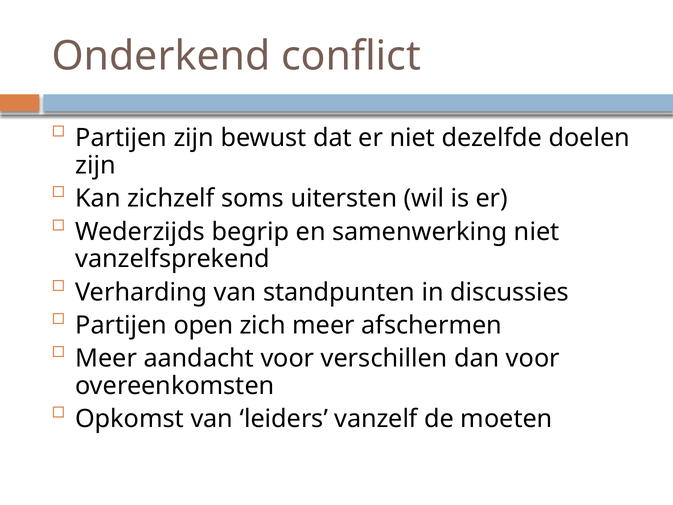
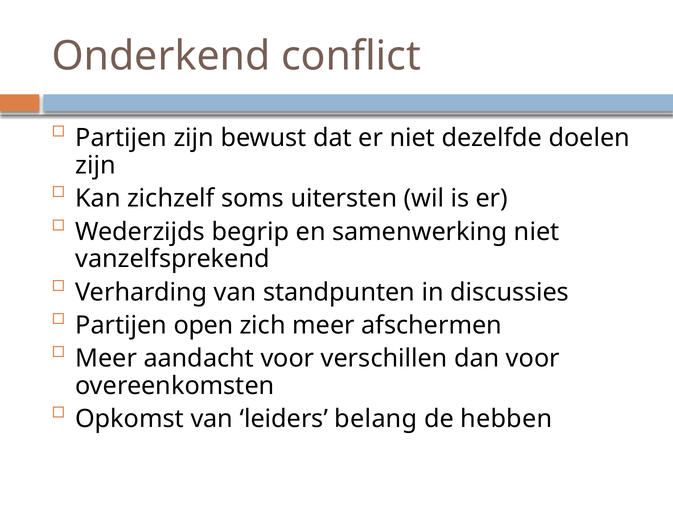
vanzelf: vanzelf -> belang
moeten: moeten -> hebben
